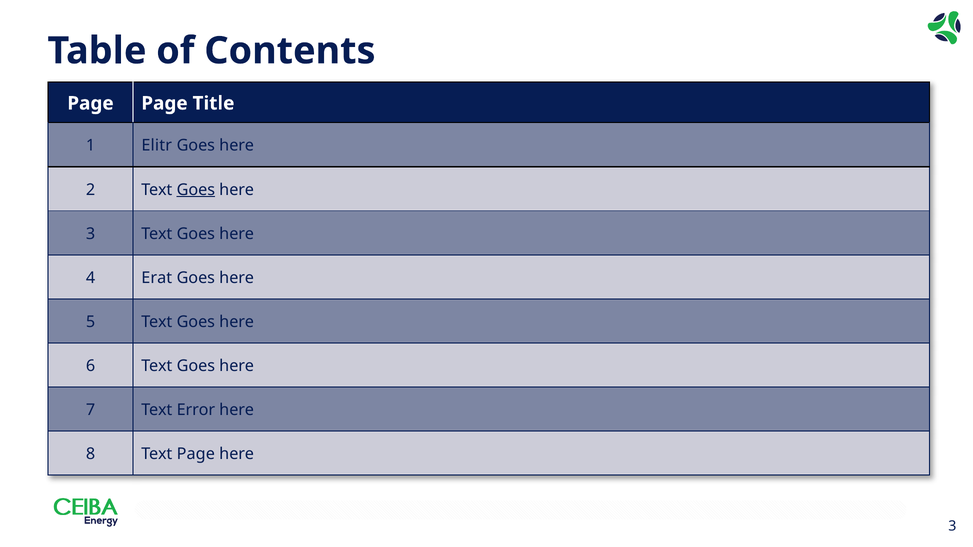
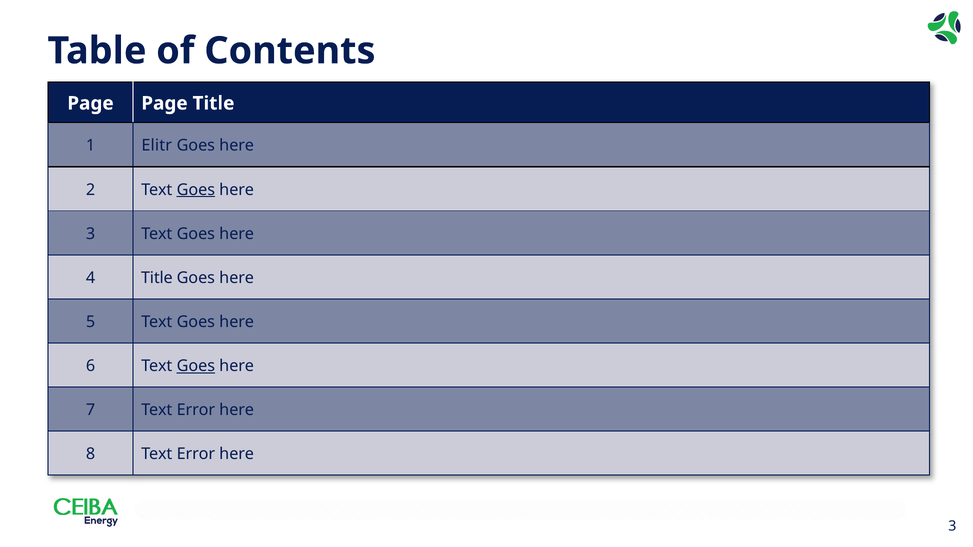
4 Erat: Erat -> Title
Goes at (196, 366) underline: none -> present
8 Text Page: Page -> Error
